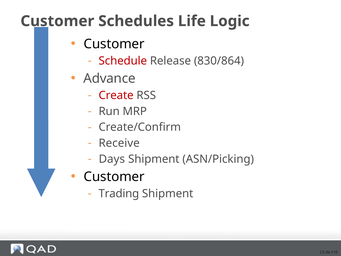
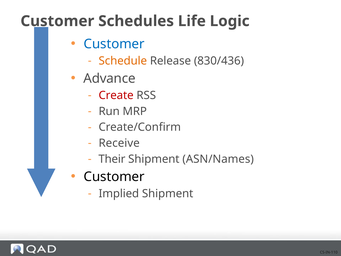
Customer at (114, 44) colour: black -> blue
Schedule colour: red -> orange
830/864: 830/864 -> 830/436
Days: Days -> Their
ASN/Picking: ASN/Picking -> ASN/Names
Trading: Trading -> Implied
